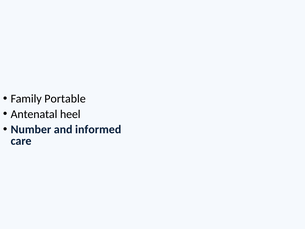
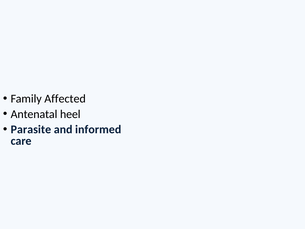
Portable: Portable -> Affected
Number: Number -> Parasite
